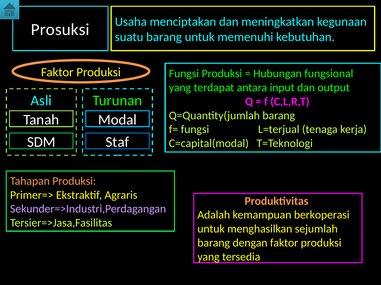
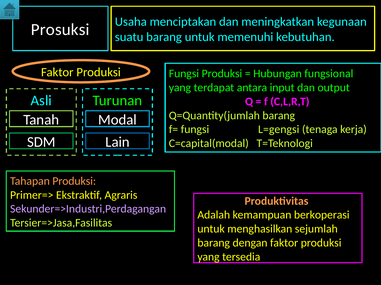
L=terjual: L=terjual -> L=gengsi
Staf: Staf -> Lain
